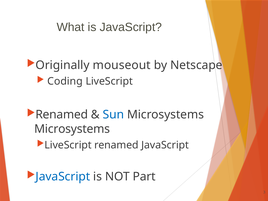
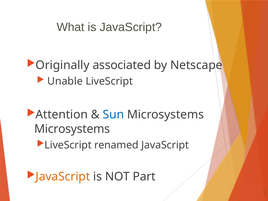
mouseout: mouseout -> associated
Coding: Coding -> Unable
Renamed at (62, 115): Renamed -> Attention
JavaScript at (63, 177) colour: blue -> orange
